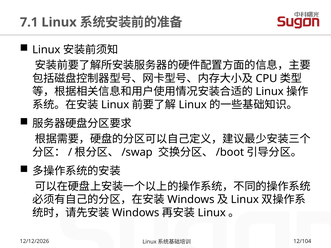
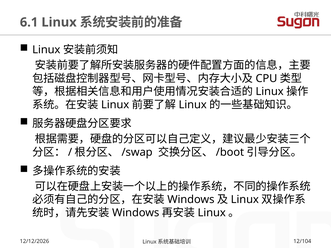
7.1: 7.1 -> 6.1
